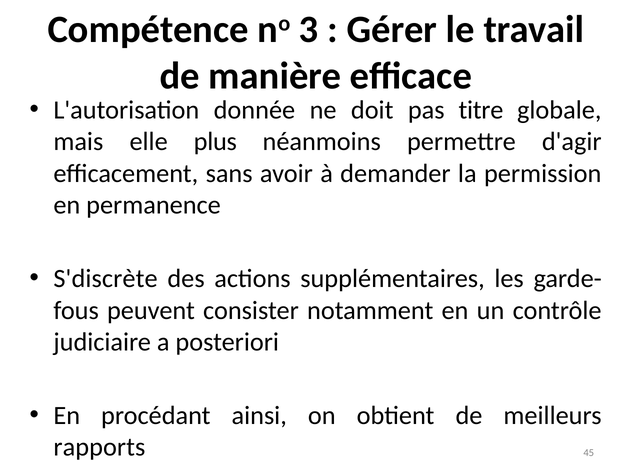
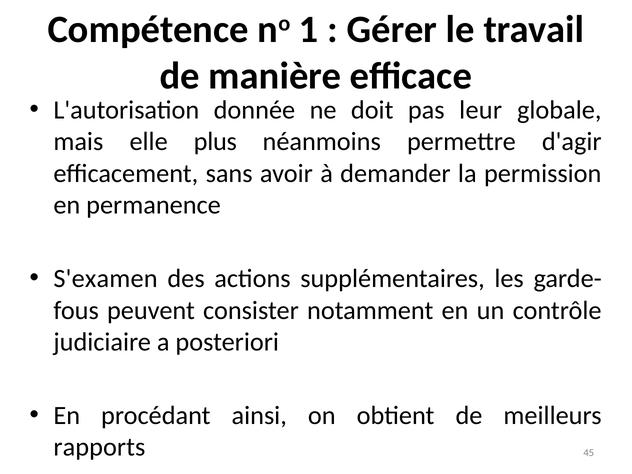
3: 3 -> 1
titre: titre -> leur
S'discrète: S'discrète -> S'examen
